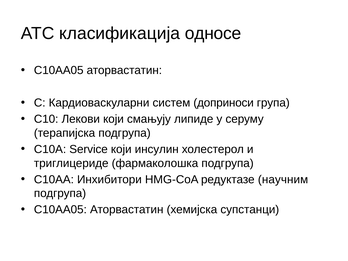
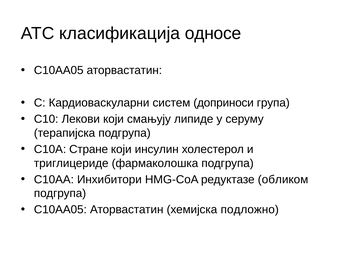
Service: Service -> Стране
научним: научним -> обликом
супстанци: супстанци -> подложно
